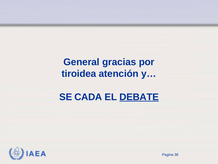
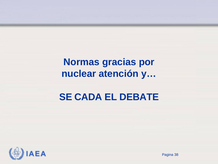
General: General -> Normas
tiroidea: tiroidea -> nuclear
DEBATE underline: present -> none
